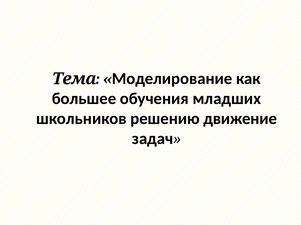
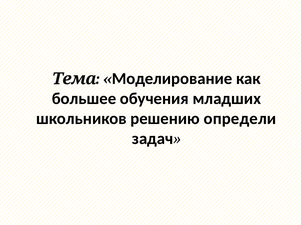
движение: движение -> определи
